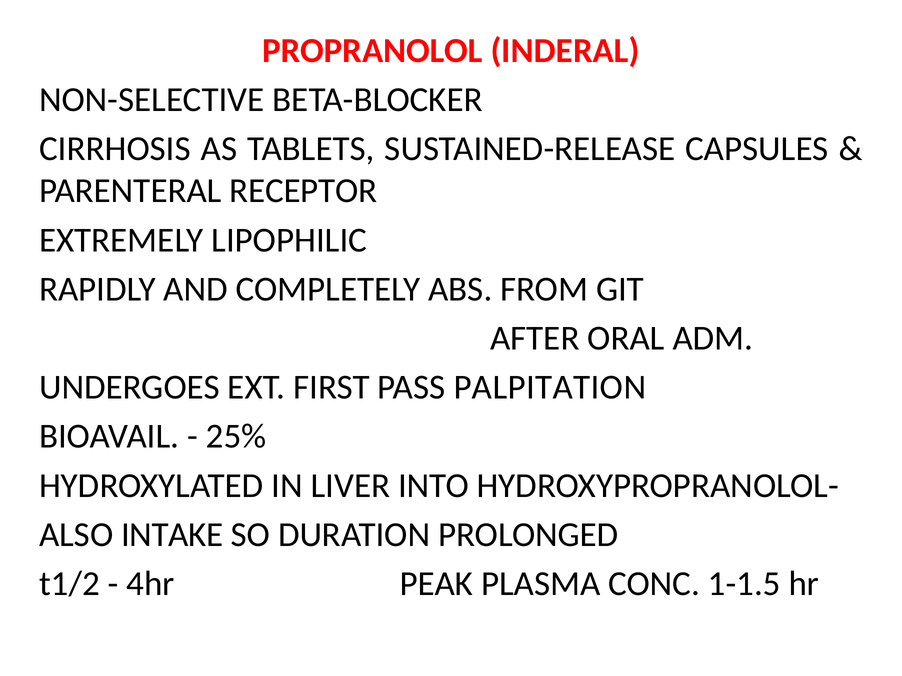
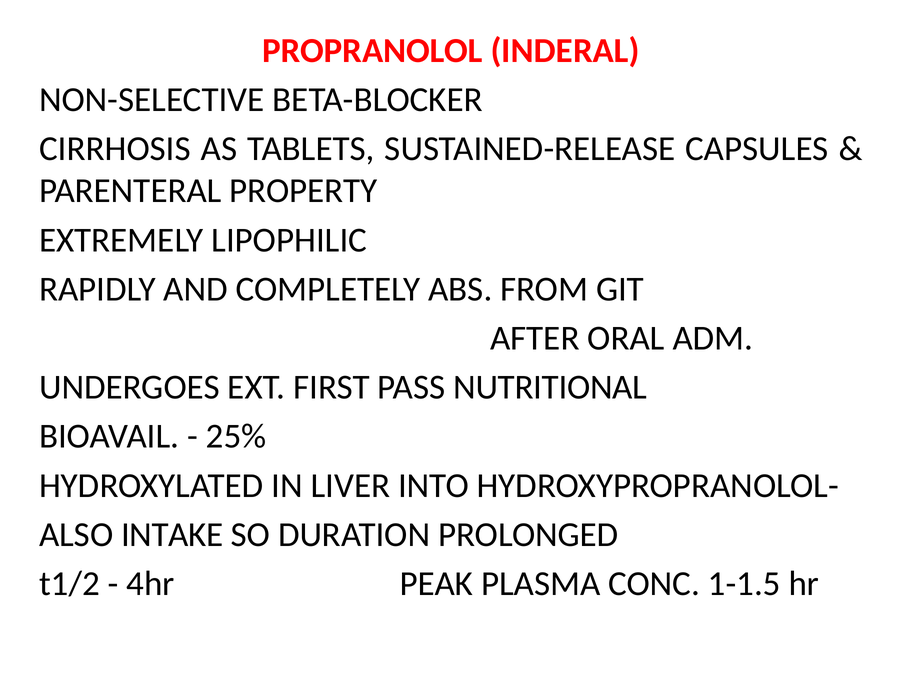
RECEPTOR: RECEPTOR -> PROPERTY
PALPITATION: PALPITATION -> NUTRITIONAL
